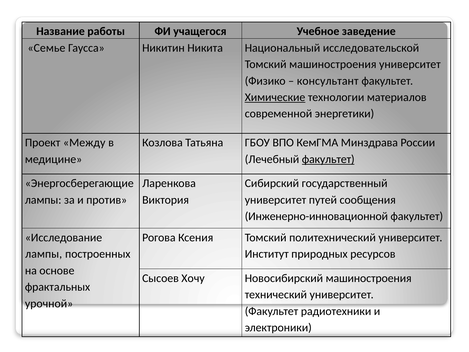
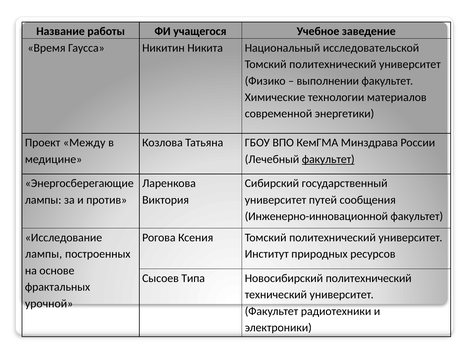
Семье: Семье -> Время
машиностроения at (333, 64): машиностроения -> политехнический
консультант: консультант -> выполнении
Химические underline: present -> none
Хочу: Хочу -> Типа
Новосибирский машиностроения: машиностроения -> политехнический
